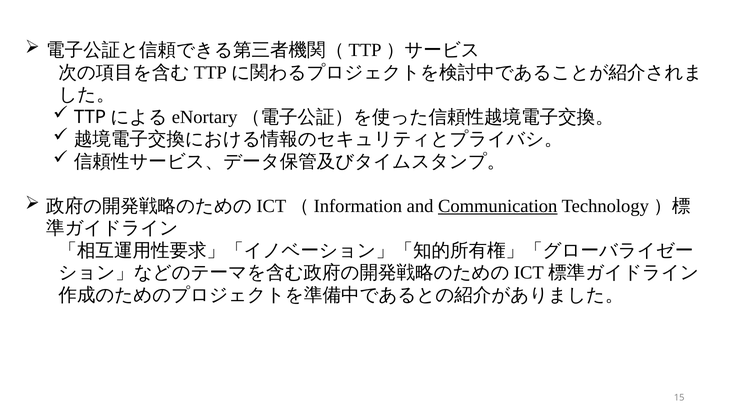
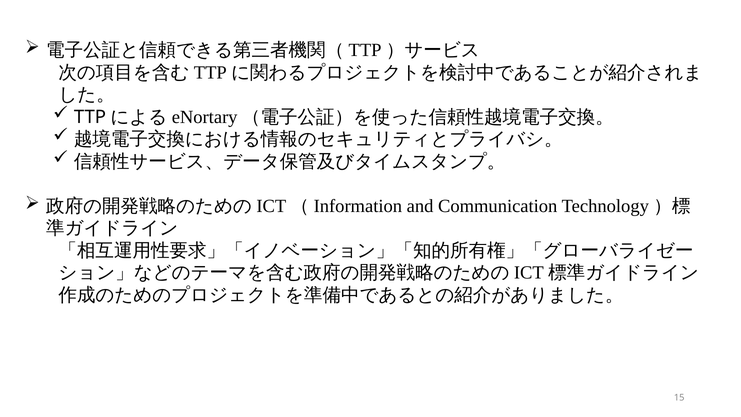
Communication underline: present -> none
